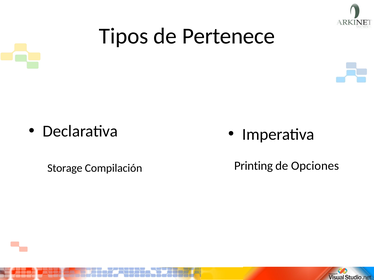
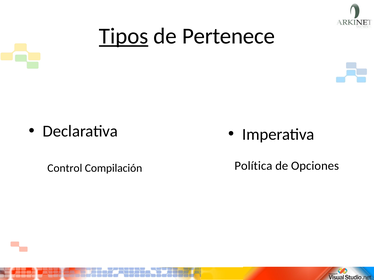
Tipos underline: none -> present
Storage: Storage -> Control
Printing: Printing -> Política
